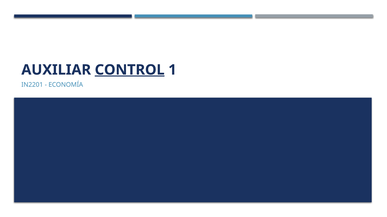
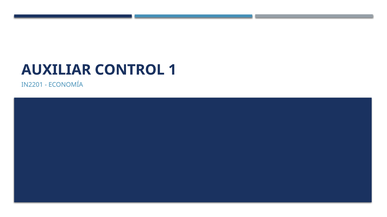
CONTROL underline: present -> none
